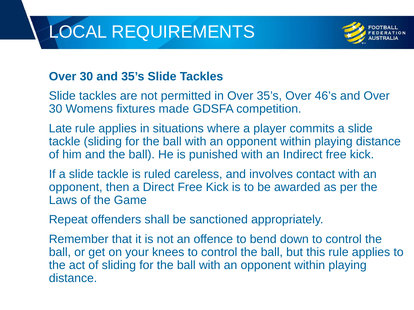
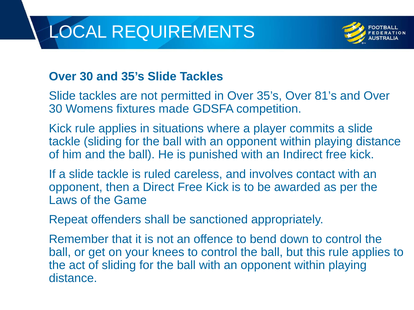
46’s: 46’s -> 81’s
Late at (60, 129): Late -> Kick
